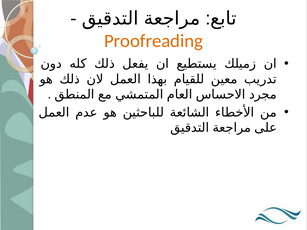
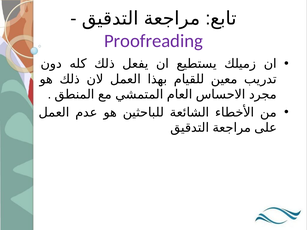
Proofreading colour: orange -> purple
